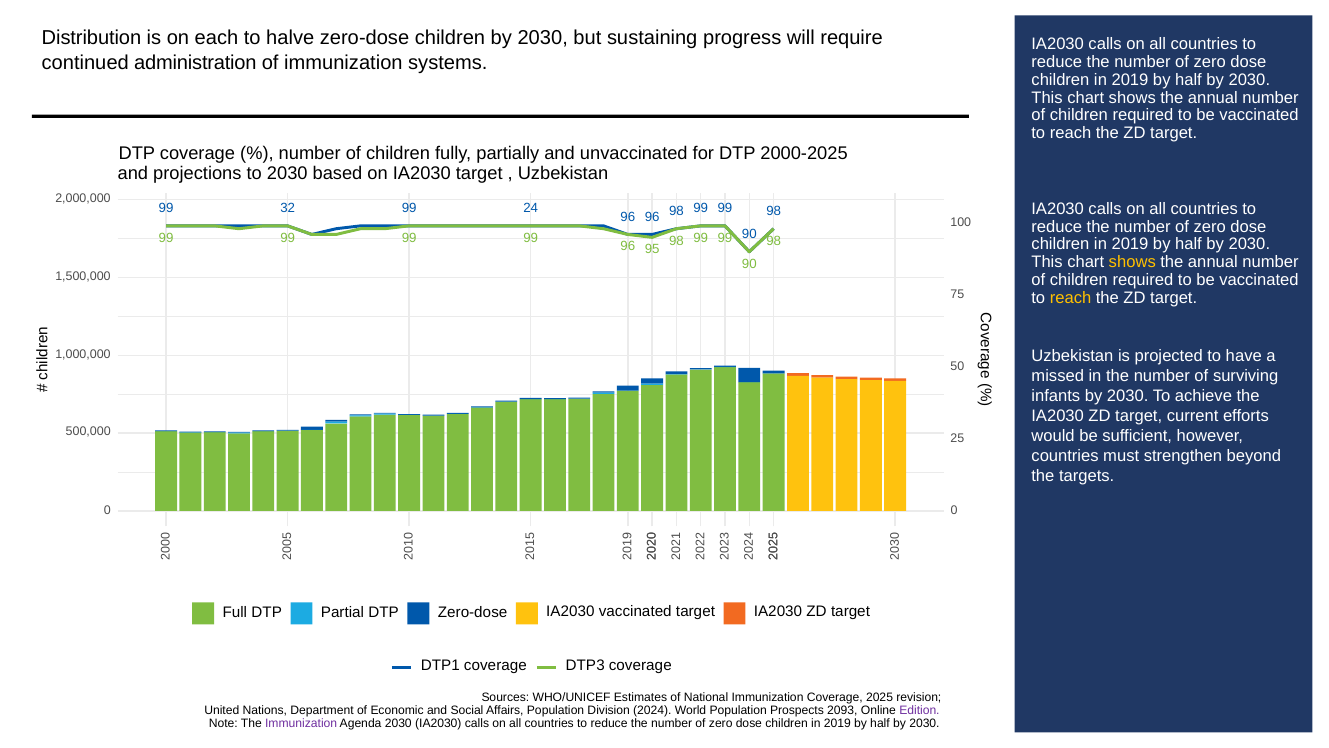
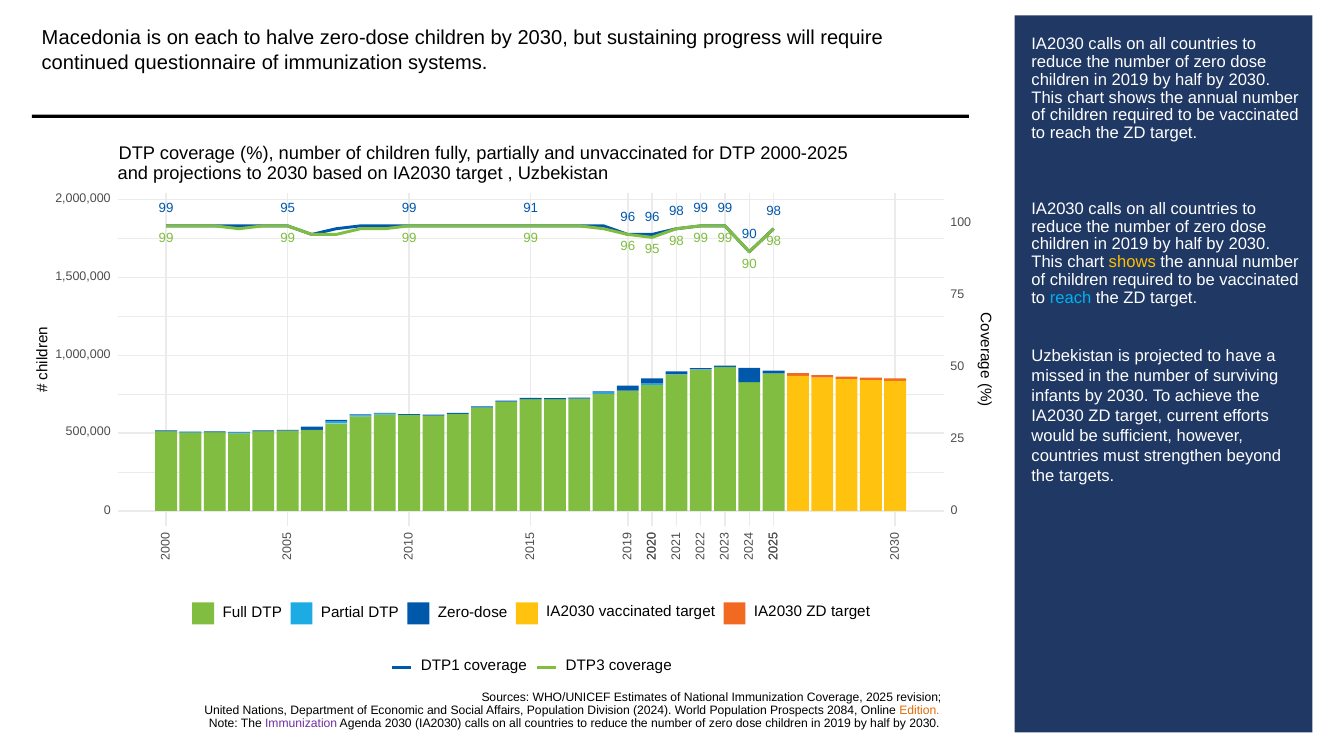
Distribution: Distribution -> Macedonia
administration: administration -> questionnaire
99 32: 32 -> 95
24: 24 -> 91
reach at (1071, 298) colour: yellow -> light blue
2093: 2093 -> 2084
Edition colour: purple -> orange
